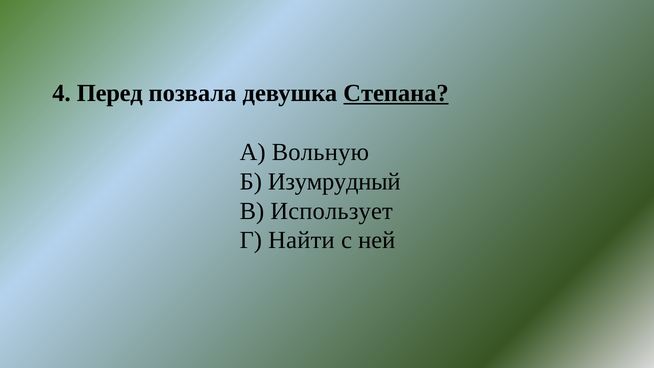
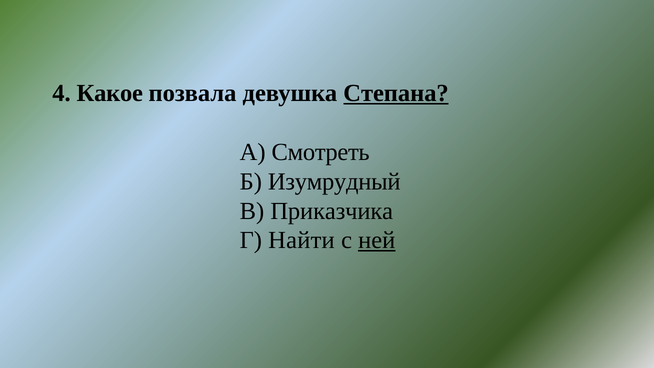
Перед: Перед -> Какое
Вольную: Вольную -> Смотреть
Использует: Использует -> Приказчика
ней underline: none -> present
